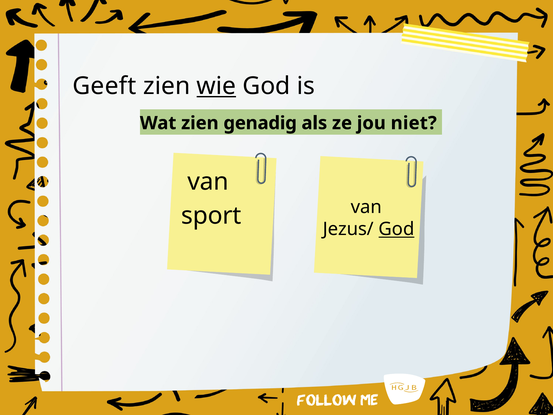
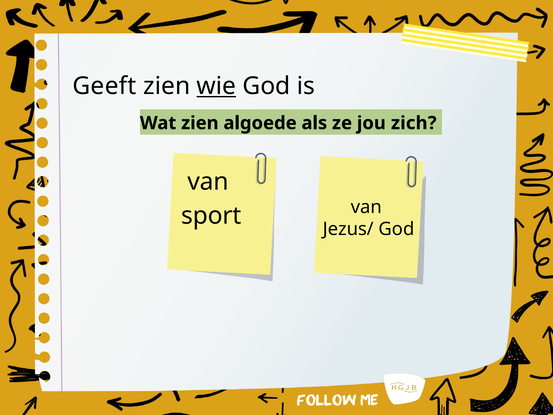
genadig: genadig -> algoede
niet: niet -> zich
God at (397, 229) underline: present -> none
